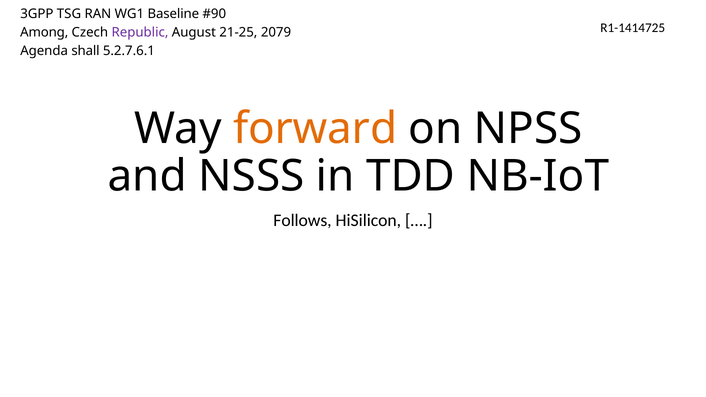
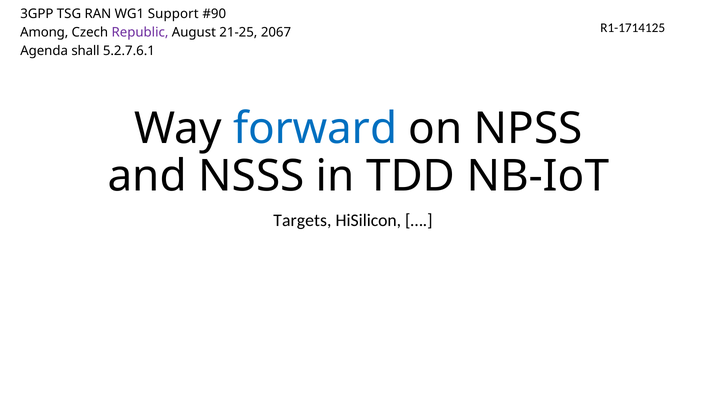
Baseline: Baseline -> Support
R1-1414725: R1-1414725 -> R1-1714125
2079: 2079 -> 2067
forward colour: orange -> blue
Follows: Follows -> Targets
